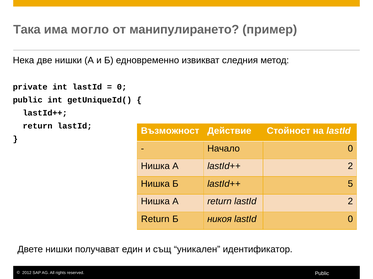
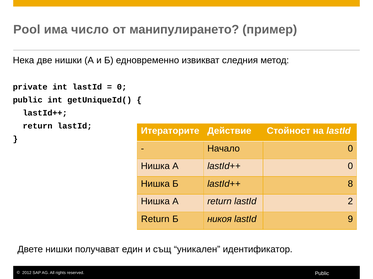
Така: Така -> Pool
могло: могло -> число
Възможност: Възможност -> Итераторите
lastId++ 2: 2 -> 0
5: 5 -> 8
lastId 0: 0 -> 9
